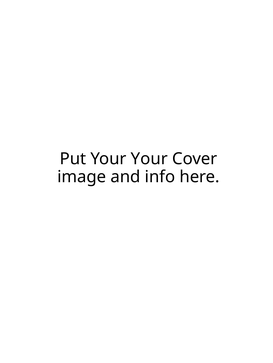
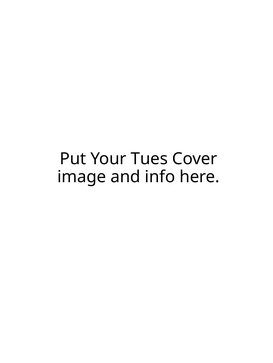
Your Your: Your -> Tues
